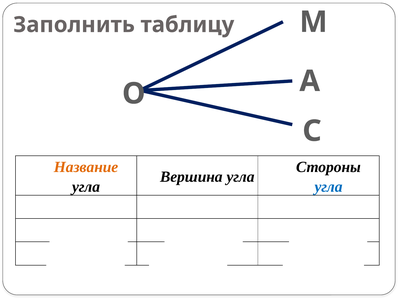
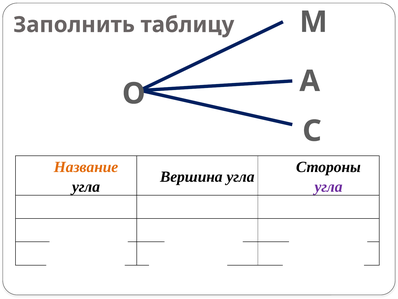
угла at (329, 186) colour: blue -> purple
